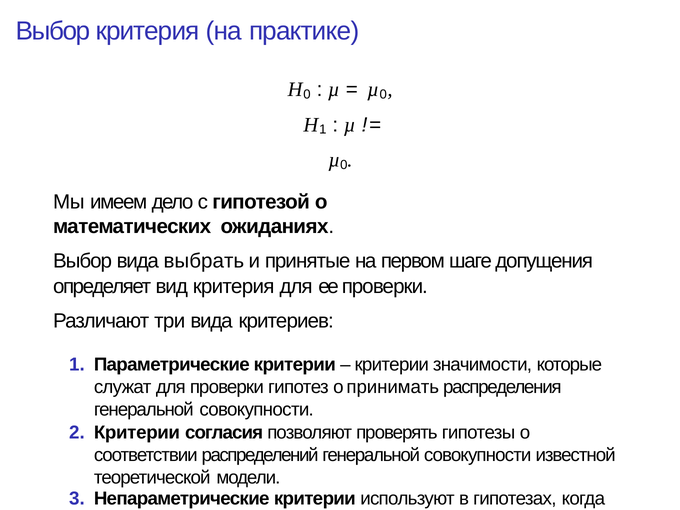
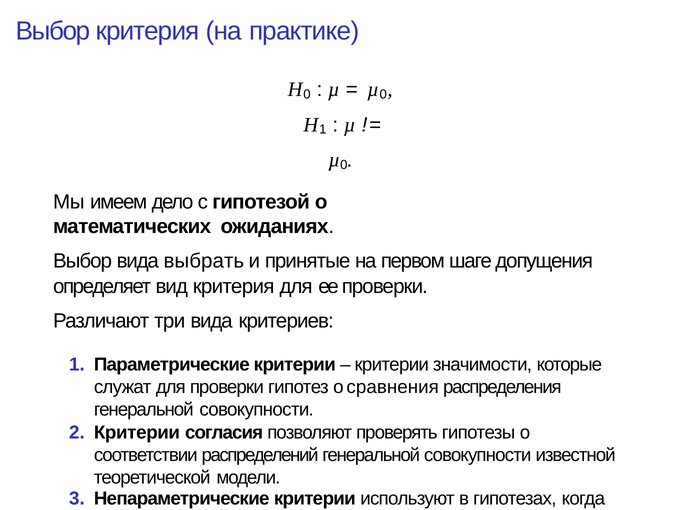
принимать: принимать -> сравнения
